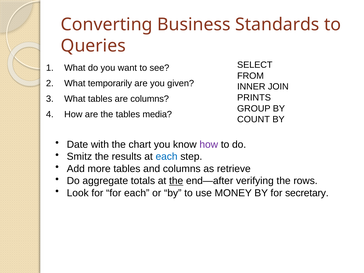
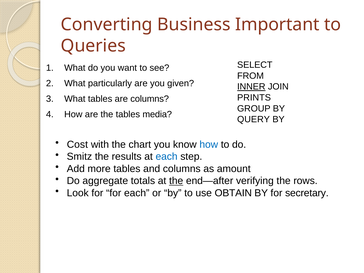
Standards: Standards -> Important
temporarily: temporarily -> particularly
INNER underline: none -> present
COUNT: COUNT -> QUERY
Date: Date -> Cost
how at (209, 144) colour: purple -> blue
retrieve: retrieve -> amount
MONEY: MONEY -> OBTAIN
